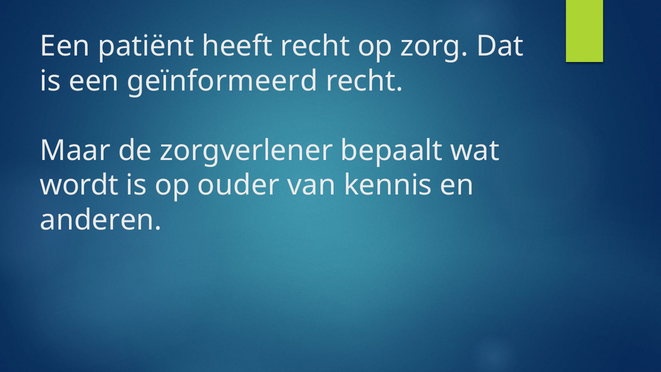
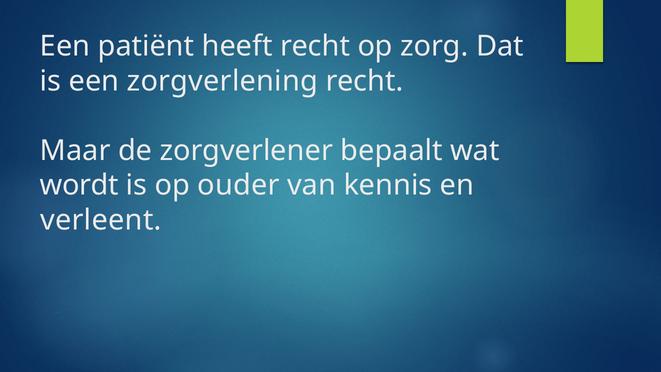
geïnformeerd: geïnformeerd -> zorgverlening
anderen: anderen -> verleent
